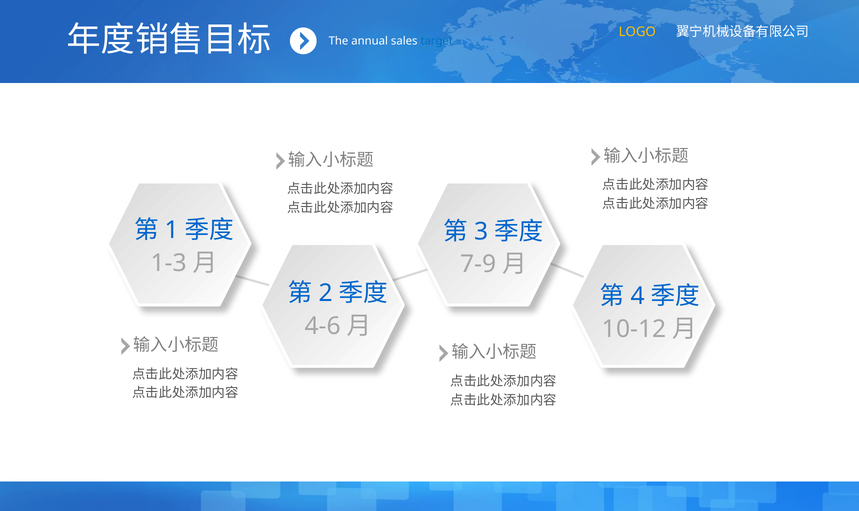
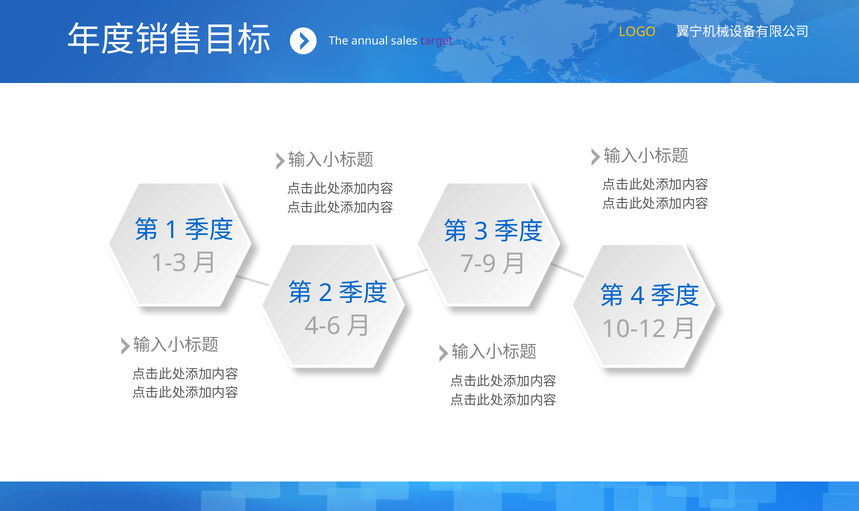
target colour: blue -> purple
